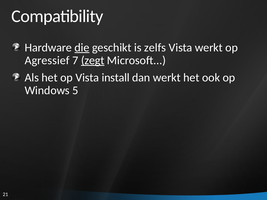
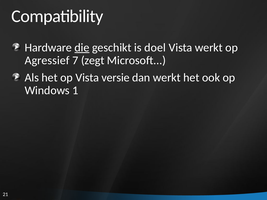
zelfs: zelfs -> doel
zegt underline: present -> none
install: install -> versie
5: 5 -> 1
